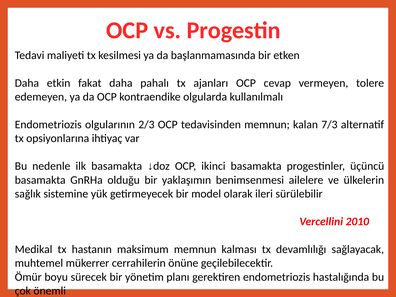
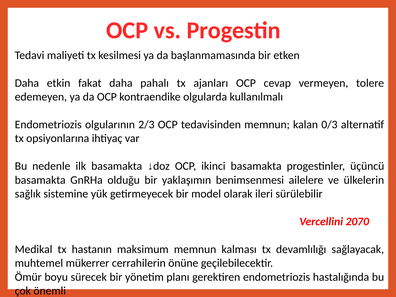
7/3: 7/3 -> 0/3
2010: 2010 -> 2070
